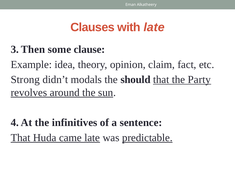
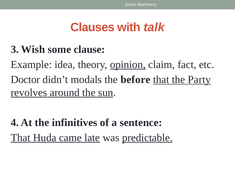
with late: late -> talk
Then: Then -> Wish
opinion underline: none -> present
Strong: Strong -> Doctor
should: should -> before
